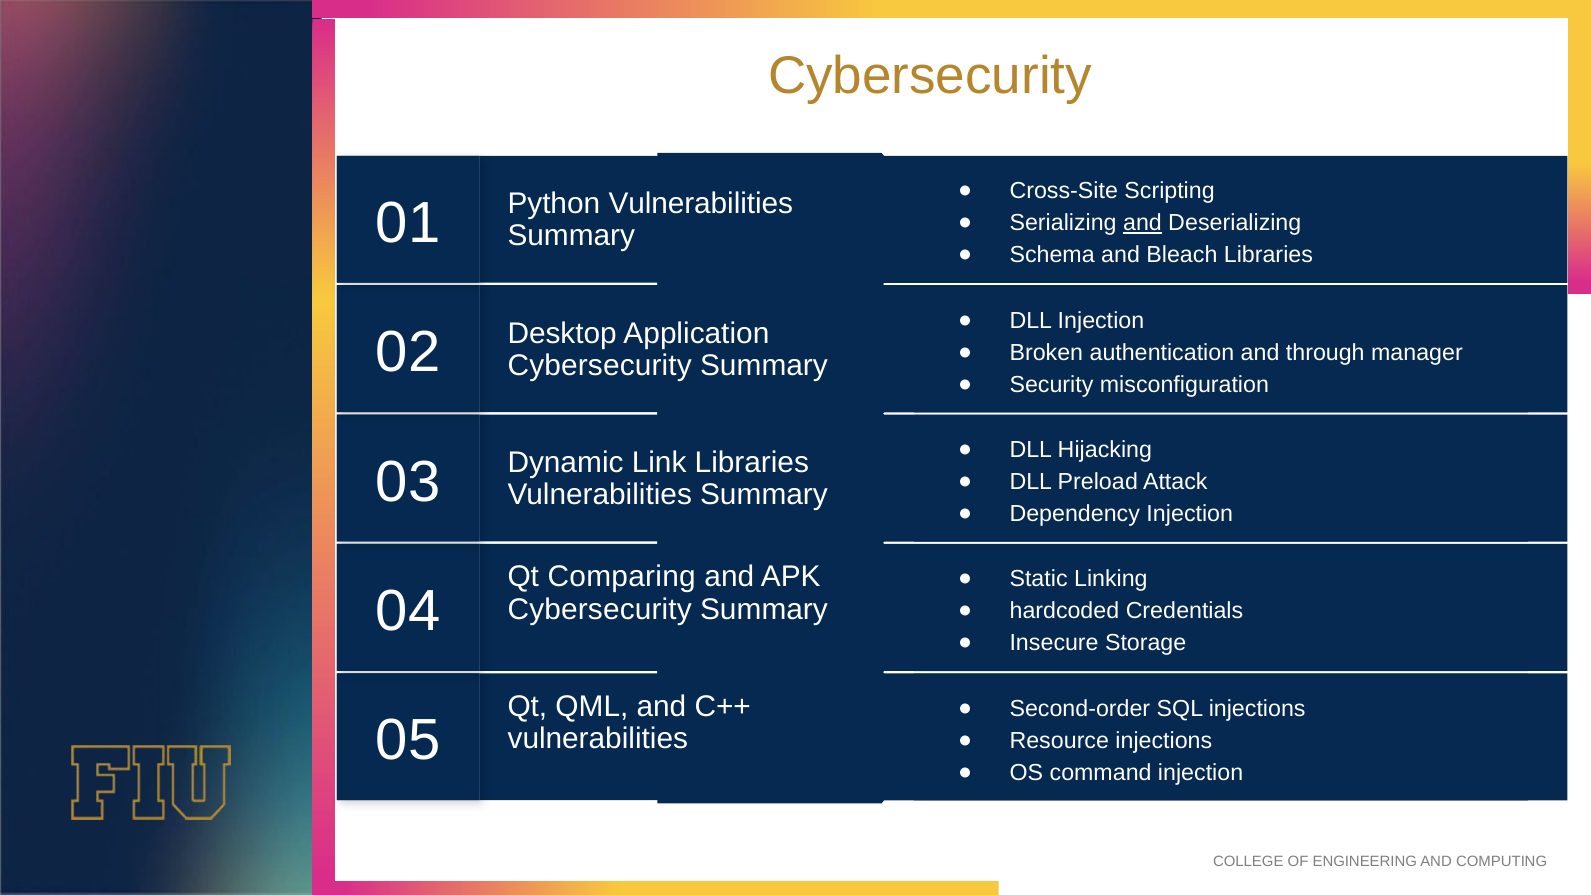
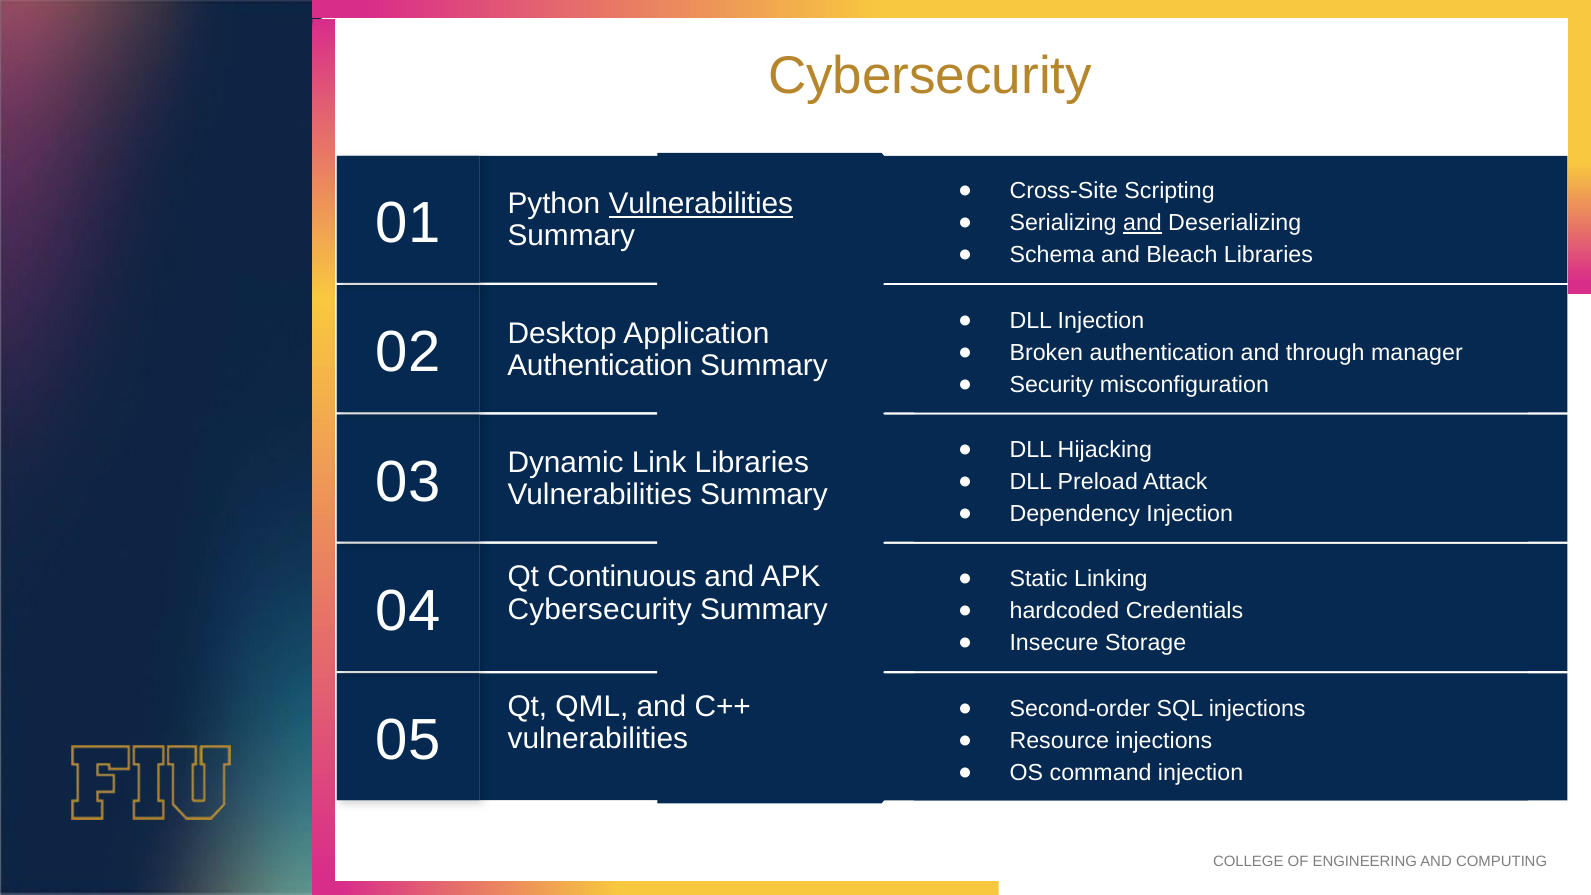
Vulnerabilities at (701, 204) underline: none -> present
Cybersecurity at (600, 365): Cybersecurity -> Authentication
Comparing: Comparing -> Continuous
